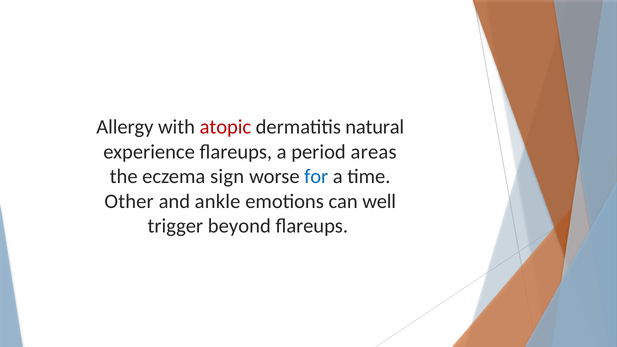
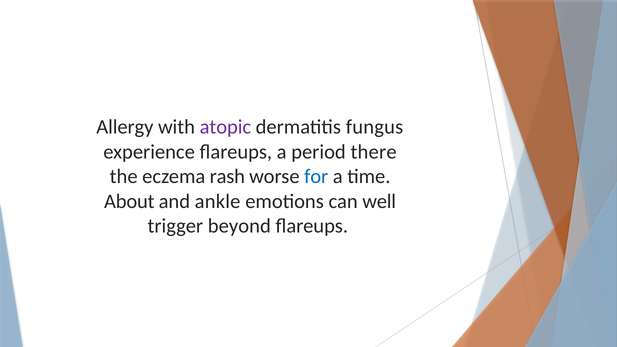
atopic colour: red -> purple
natural: natural -> fungus
areas: areas -> there
sign: sign -> rash
Other: Other -> About
